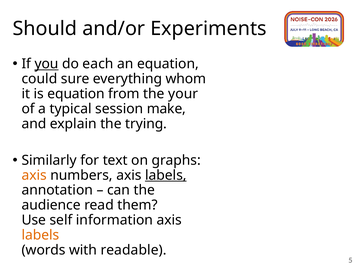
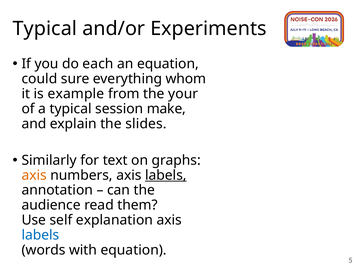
Should at (45, 29): Should -> Typical
you underline: present -> none
is equation: equation -> example
trying: trying -> slides
information: information -> explanation
labels at (40, 235) colour: orange -> blue
with readable: readable -> equation
